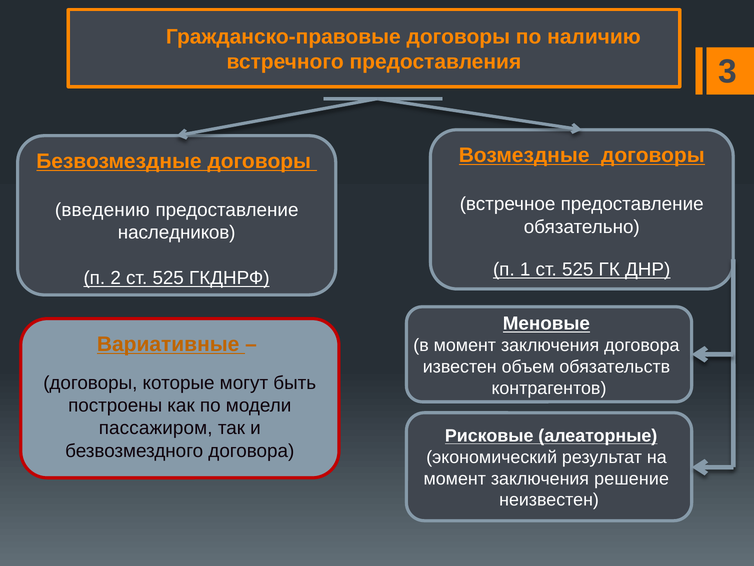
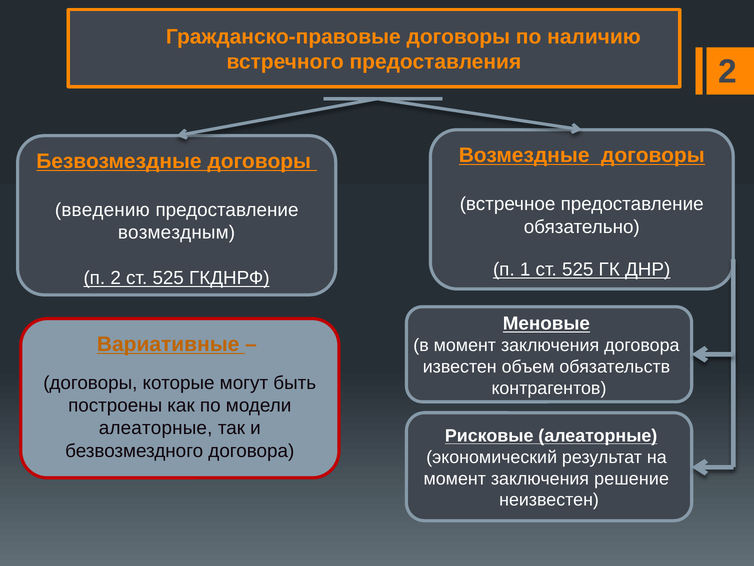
предоставления 3: 3 -> 2
наследников: наследников -> возмездным
пассажиром at (156, 428): пассажиром -> алеаторные
